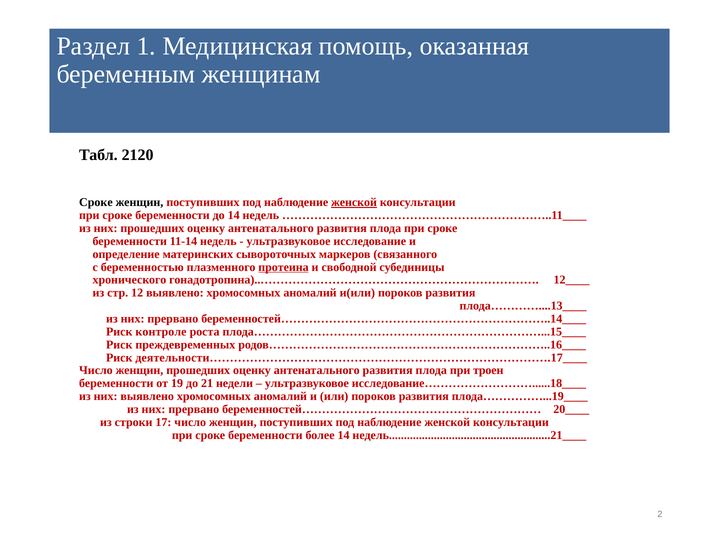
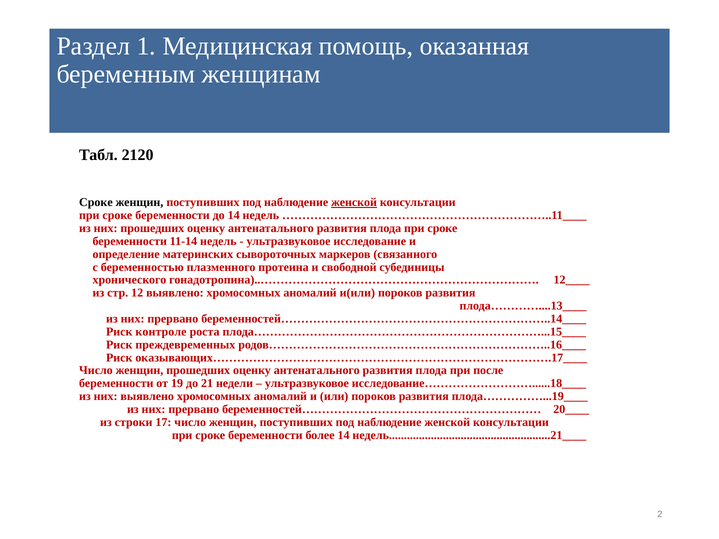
протеина underline: present -> none
деятельности………………………………………………………………………….17____: деятельности………………………………………………………………………….17____ -> оказывающих………………………………………………………………………….17____
троен: троен -> после
